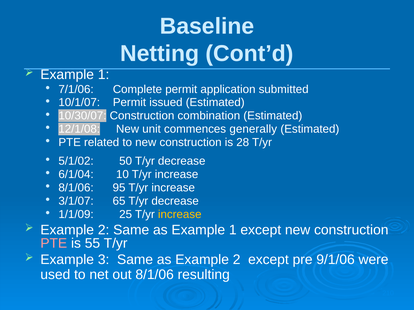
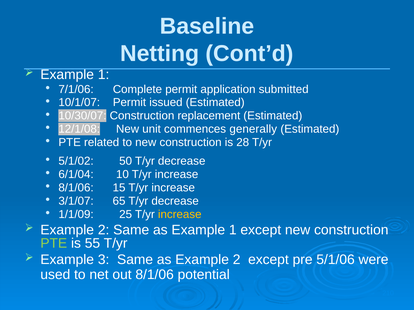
combination: combination -> replacement
95: 95 -> 15
PTE at (54, 244) colour: pink -> light green
9/1/06: 9/1/06 -> 5/1/06
resulting: resulting -> potential
